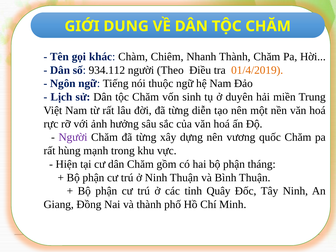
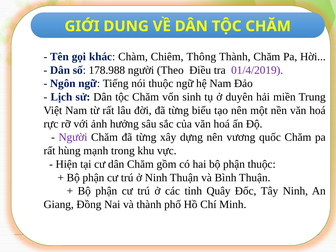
Nhanh: Nhanh -> Thông
934.112: 934.112 -> 178.988
01/4/2019 colour: orange -> purple
diễn: diễn -> biểu
phận tháng: tháng -> thuộc
